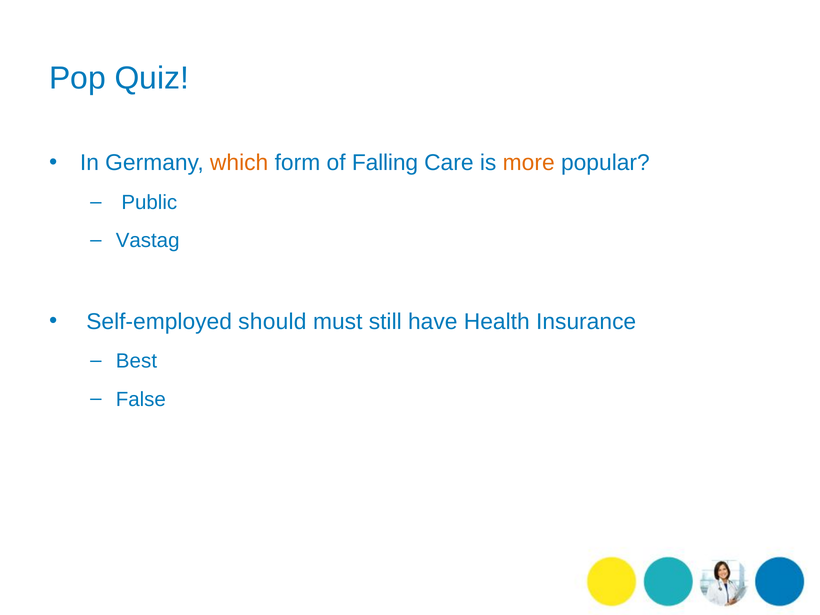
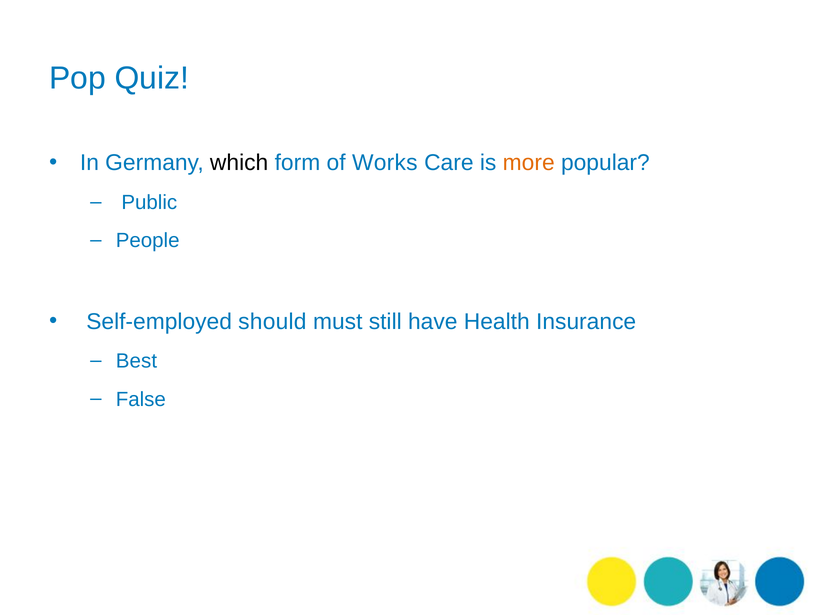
which colour: orange -> black
Falling: Falling -> Works
Vastag: Vastag -> People
